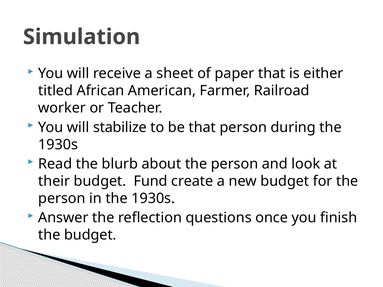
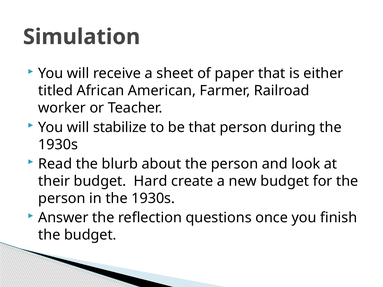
Fund: Fund -> Hard
